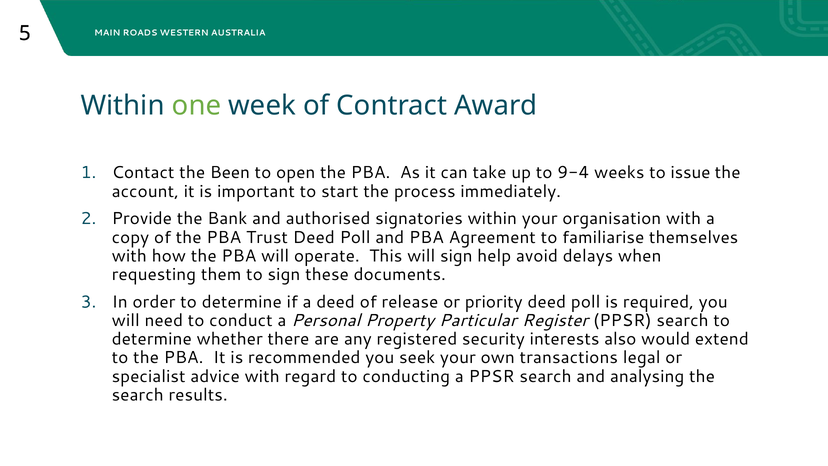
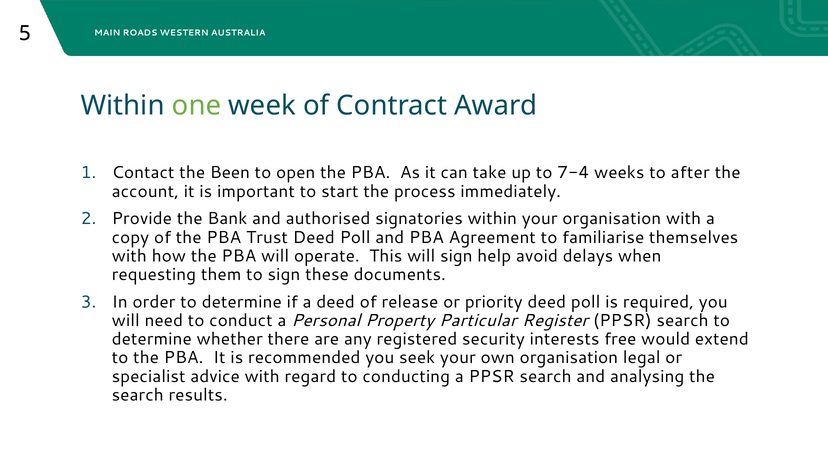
9-4: 9-4 -> 7-4
issue: issue -> after
also: also -> free
own transactions: transactions -> organisation
